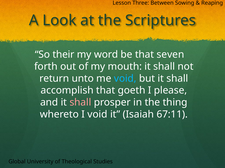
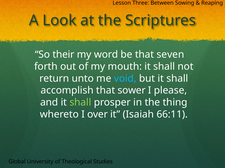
goeth: goeth -> sower
shall at (80, 103) colour: pink -> light green
I void: void -> over
67:11: 67:11 -> 66:11
